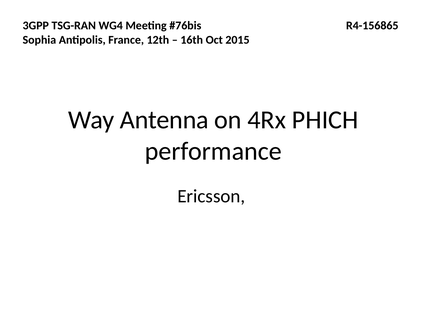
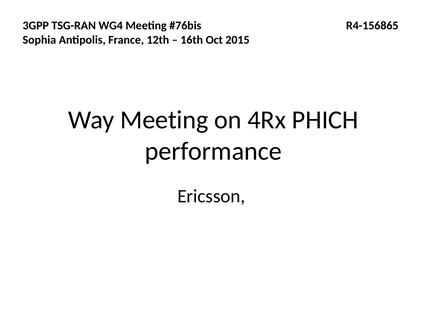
Way Antenna: Antenna -> Meeting
